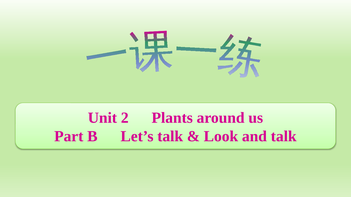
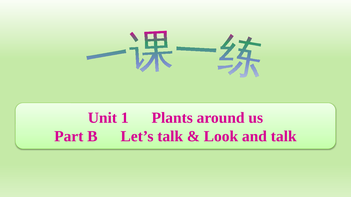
2: 2 -> 1
